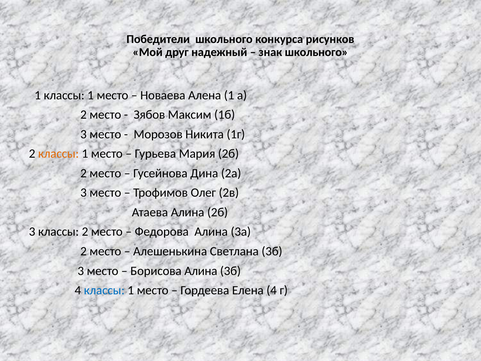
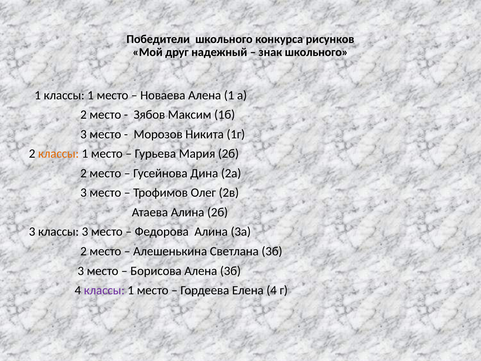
классы 2: 2 -> 3
Борисова Алина: Алина -> Алена
классы at (104, 290) colour: blue -> purple
